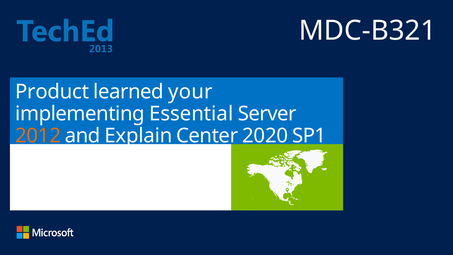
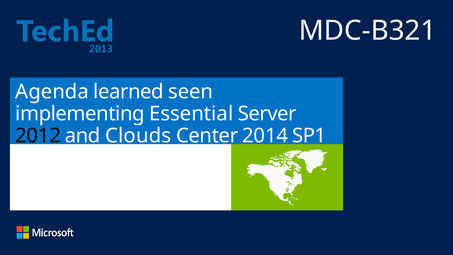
Product: Product -> Agenda
your: your -> seen
2012 colour: orange -> black
Explain: Explain -> Clouds
2020: 2020 -> 2014
